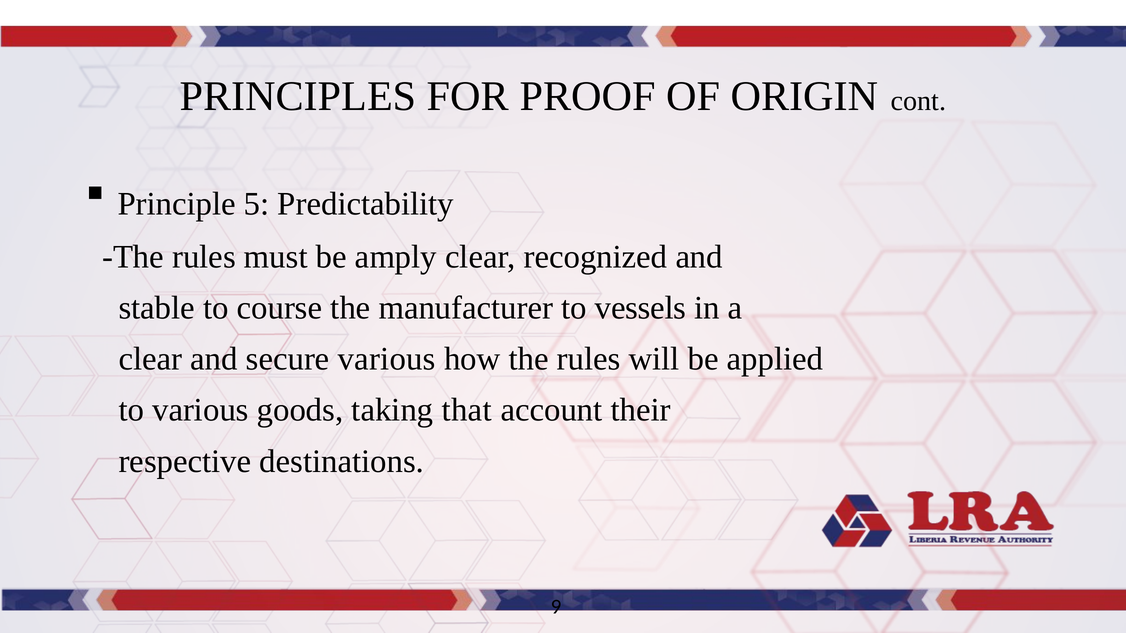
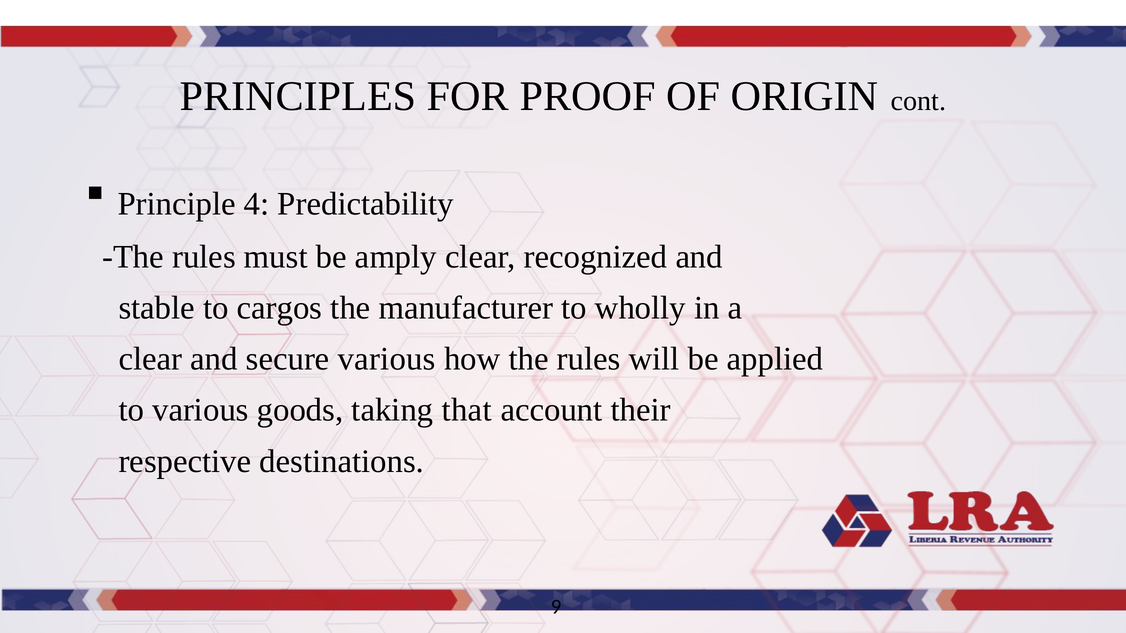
5: 5 -> 4
course: course -> cargos
vessels: vessels -> wholly
